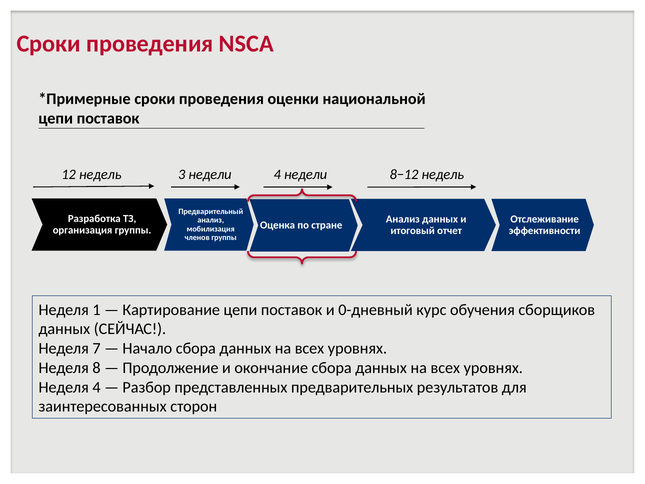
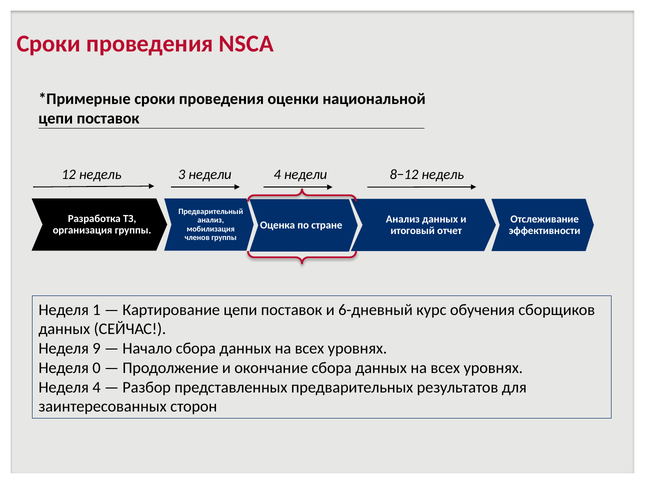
0-дневный: 0-дневный -> 6-дневный
7: 7 -> 9
8: 8 -> 0
